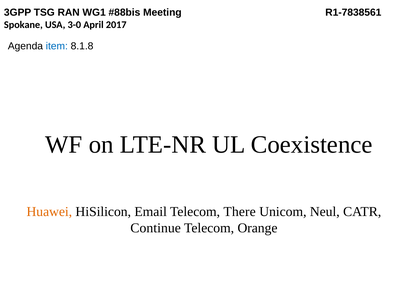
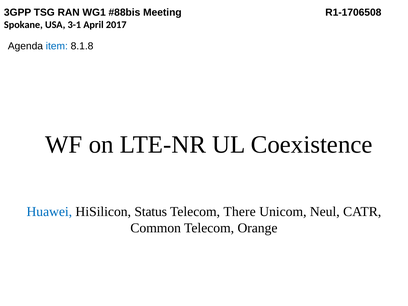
R1-7838561: R1-7838561 -> R1-1706508
3-0: 3-0 -> 3-1
Huawei colour: orange -> blue
Email: Email -> Status
Continue: Continue -> Common
